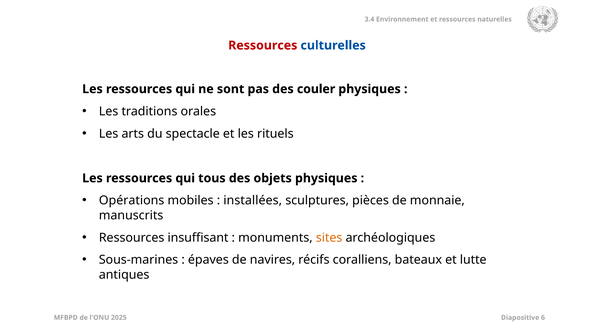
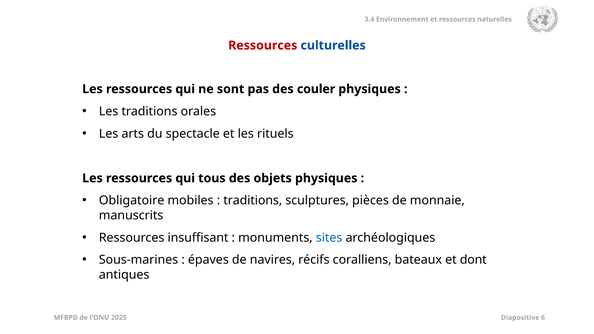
Opérations: Opérations -> Obligatoire
installées at (253, 201): installées -> traditions
sites colour: orange -> blue
lutte: lutte -> dont
